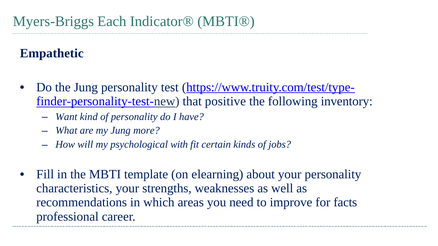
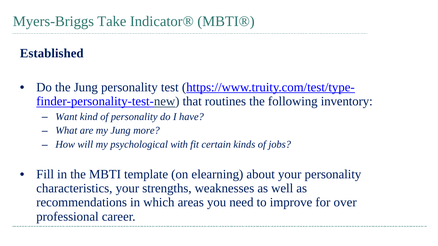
Each: Each -> Take
Empathetic: Empathetic -> Established
positive: positive -> routines
facts: facts -> over
